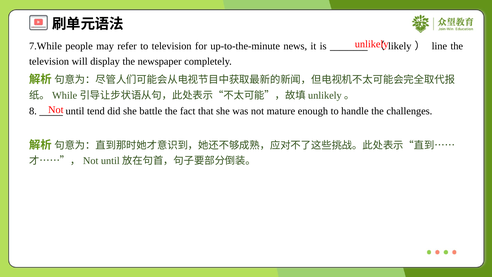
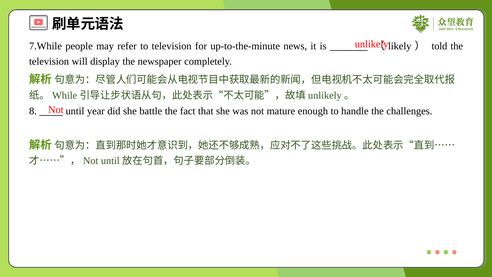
line: line -> told
tend: tend -> year
